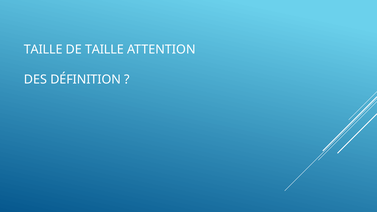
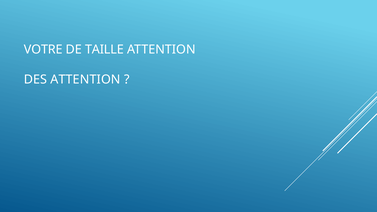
TAILLE at (43, 49): TAILLE -> VOTRE
DES DÉFINITION: DÉFINITION -> ATTENTION
